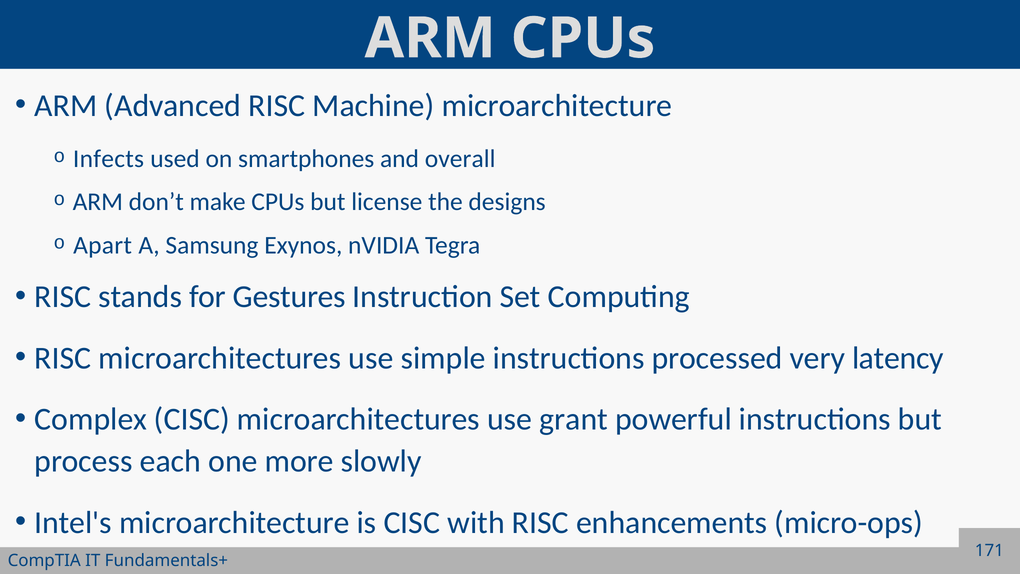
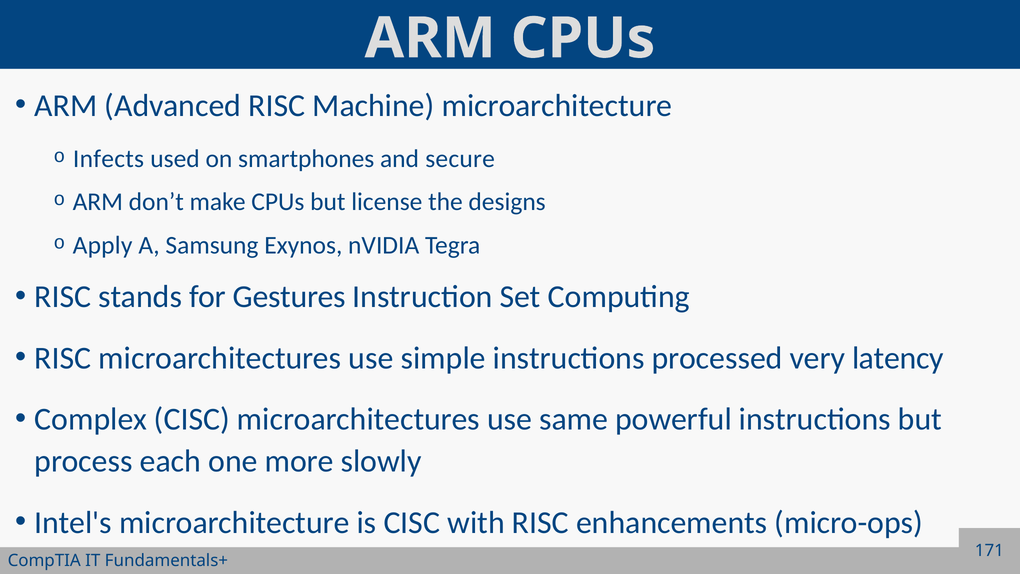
overall: overall -> secure
Apart: Apart -> Apply
grant: grant -> same
